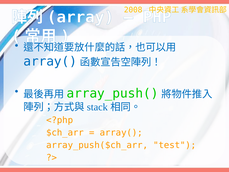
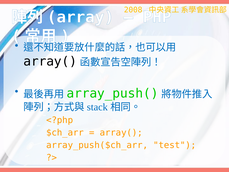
array( at (50, 61) colour: blue -> black
